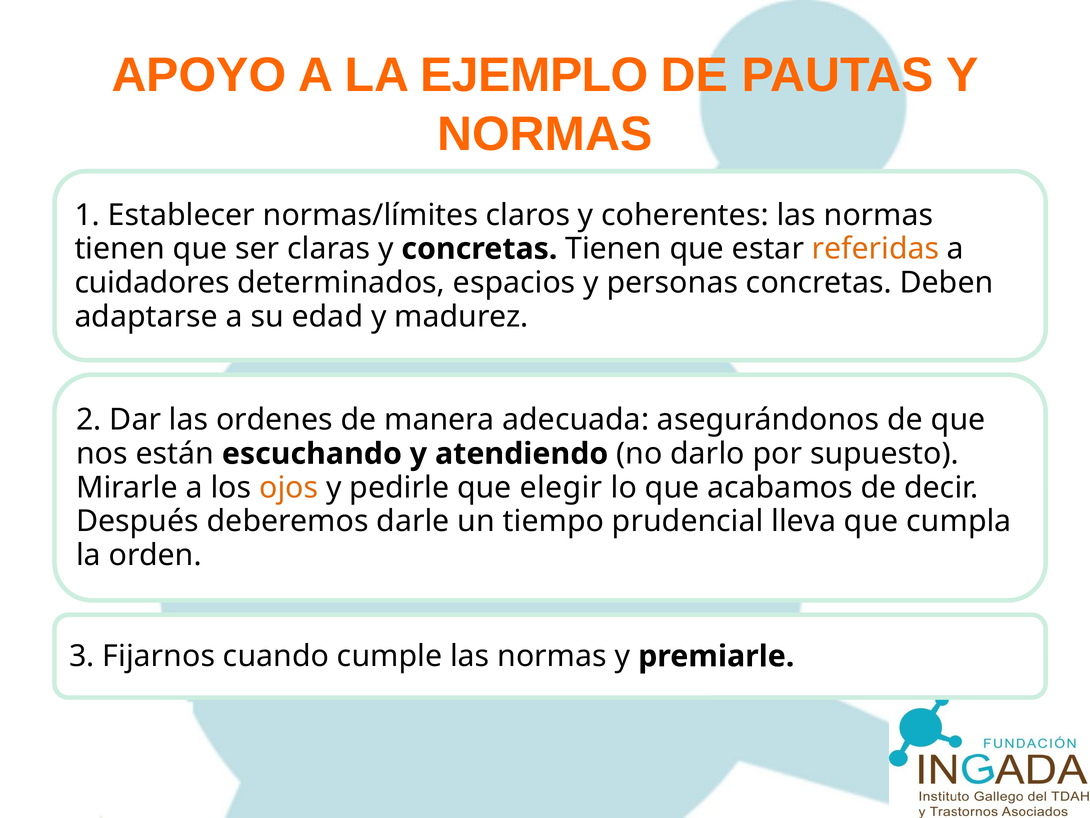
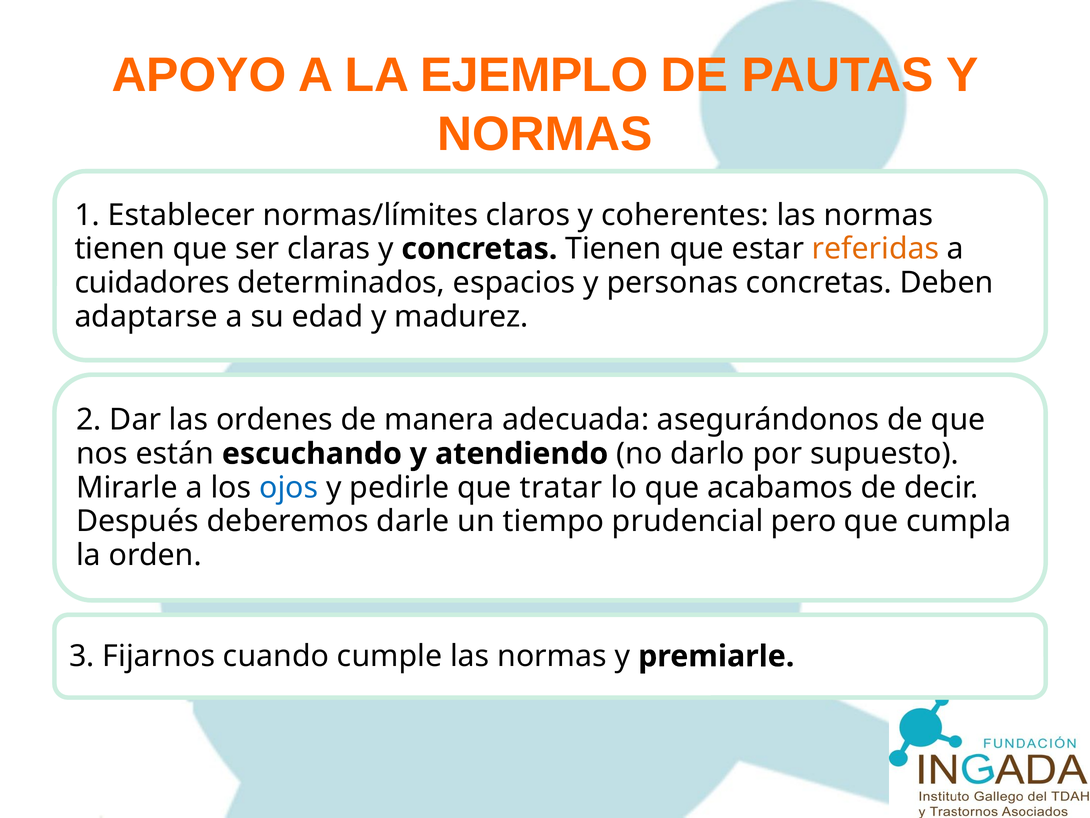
ojos colour: orange -> blue
elegir: elegir -> tratar
lleva: lleva -> pero
